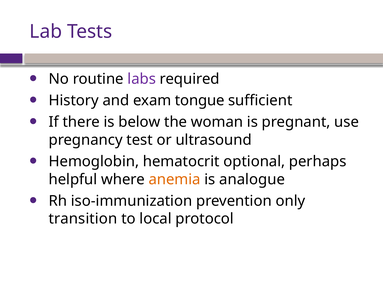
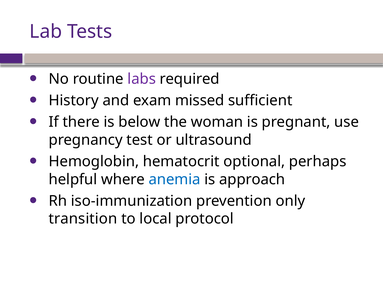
tongue: tongue -> missed
anemia colour: orange -> blue
analogue: analogue -> approach
